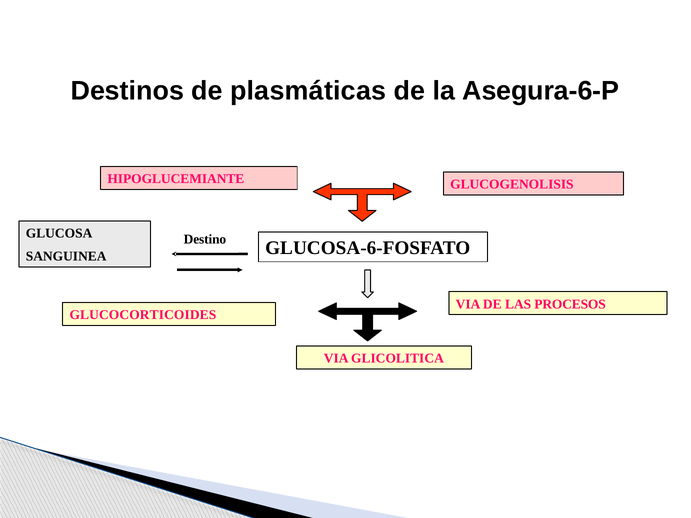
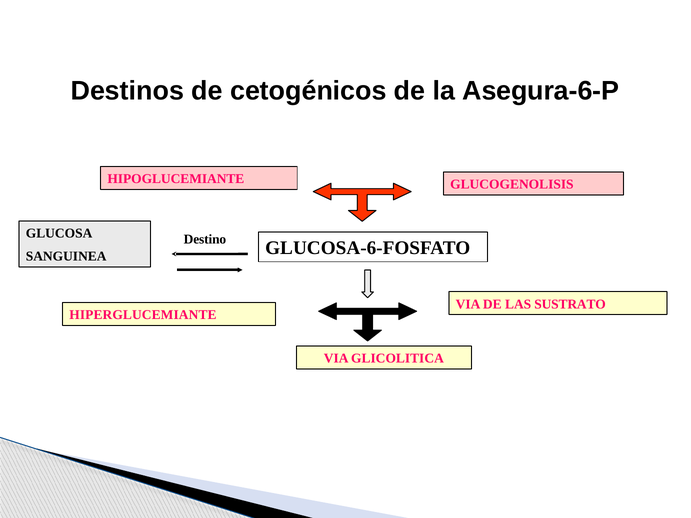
plasmáticas: plasmáticas -> cetogénicos
PROCESOS: PROCESOS -> SUSTRATO
GLUCOCORTICOIDES: GLUCOCORTICOIDES -> HIPERGLUCEMIANTE
